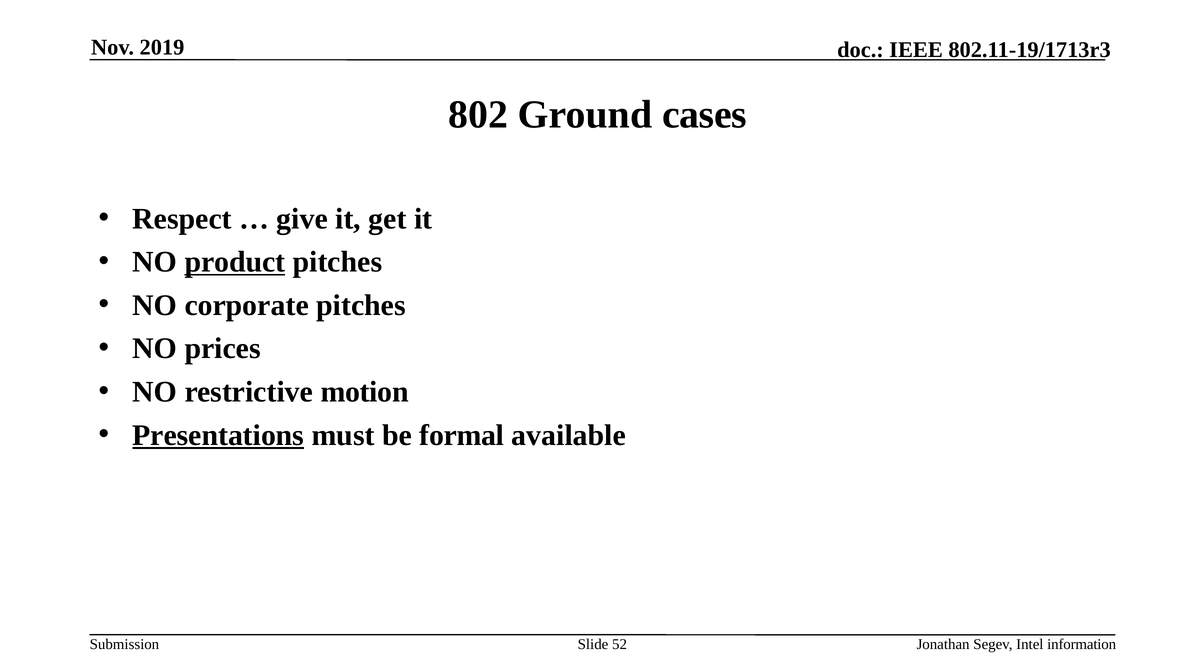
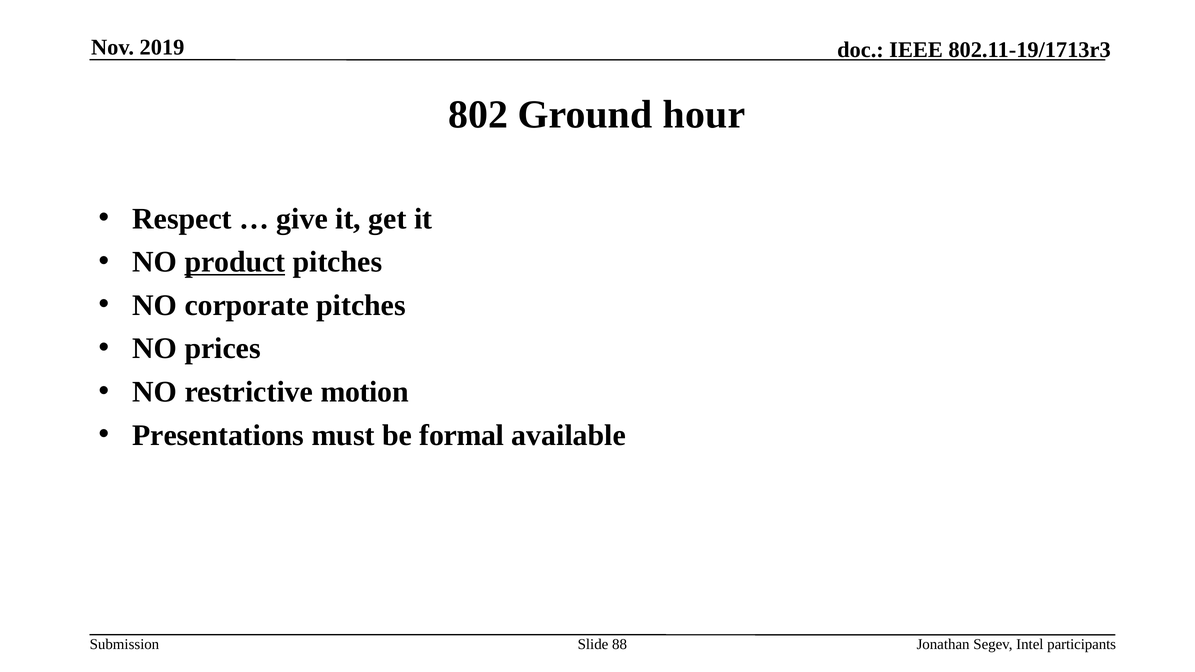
cases: cases -> hour
Presentations underline: present -> none
52: 52 -> 88
information: information -> participants
